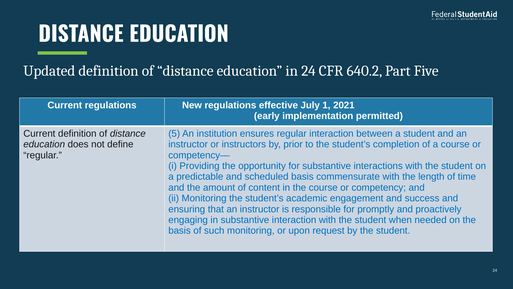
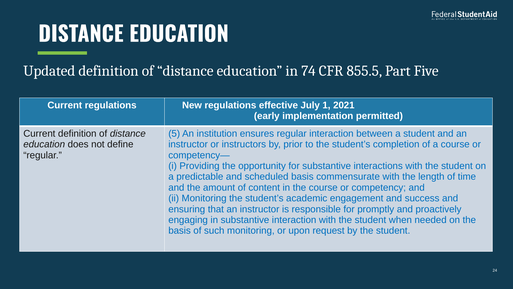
in 24: 24 -> 74
640.2: 640.2 -> 855.5
